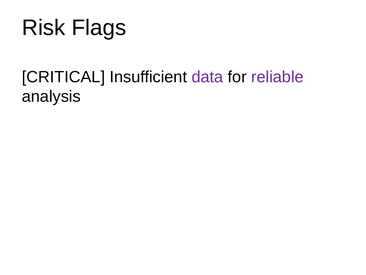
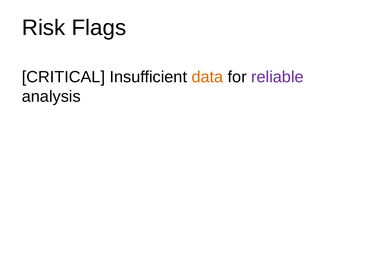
data colour: purple -> orange
